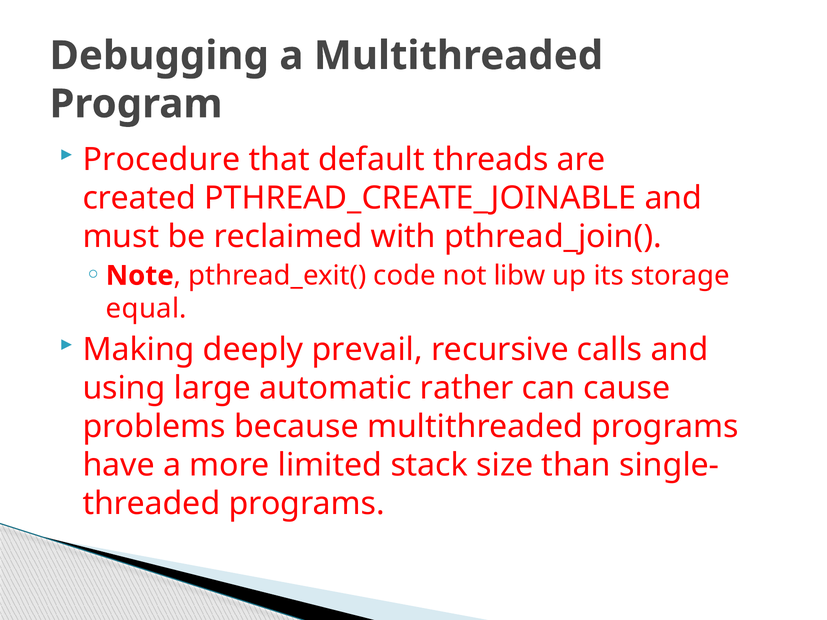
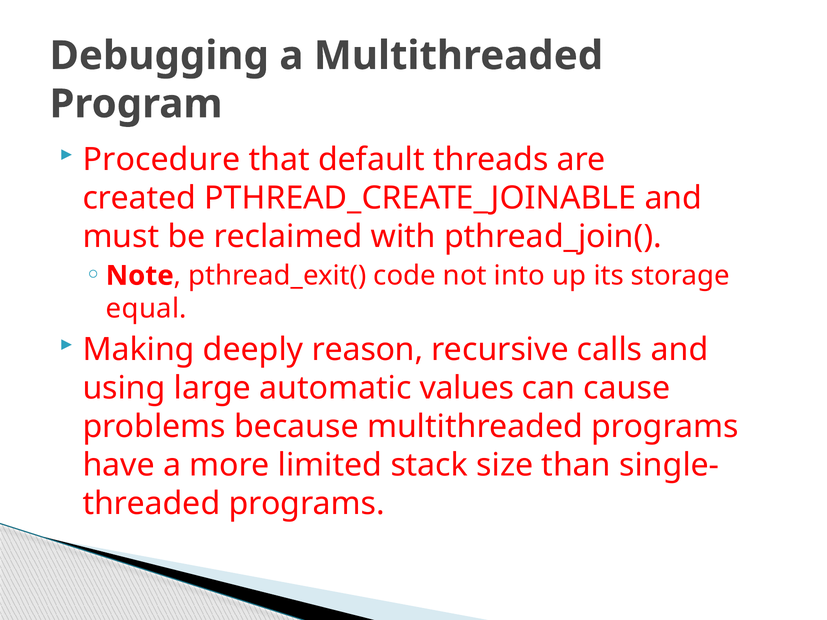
libw: libw -> into
prevail: prevail -> reason
rather: rather -> values
